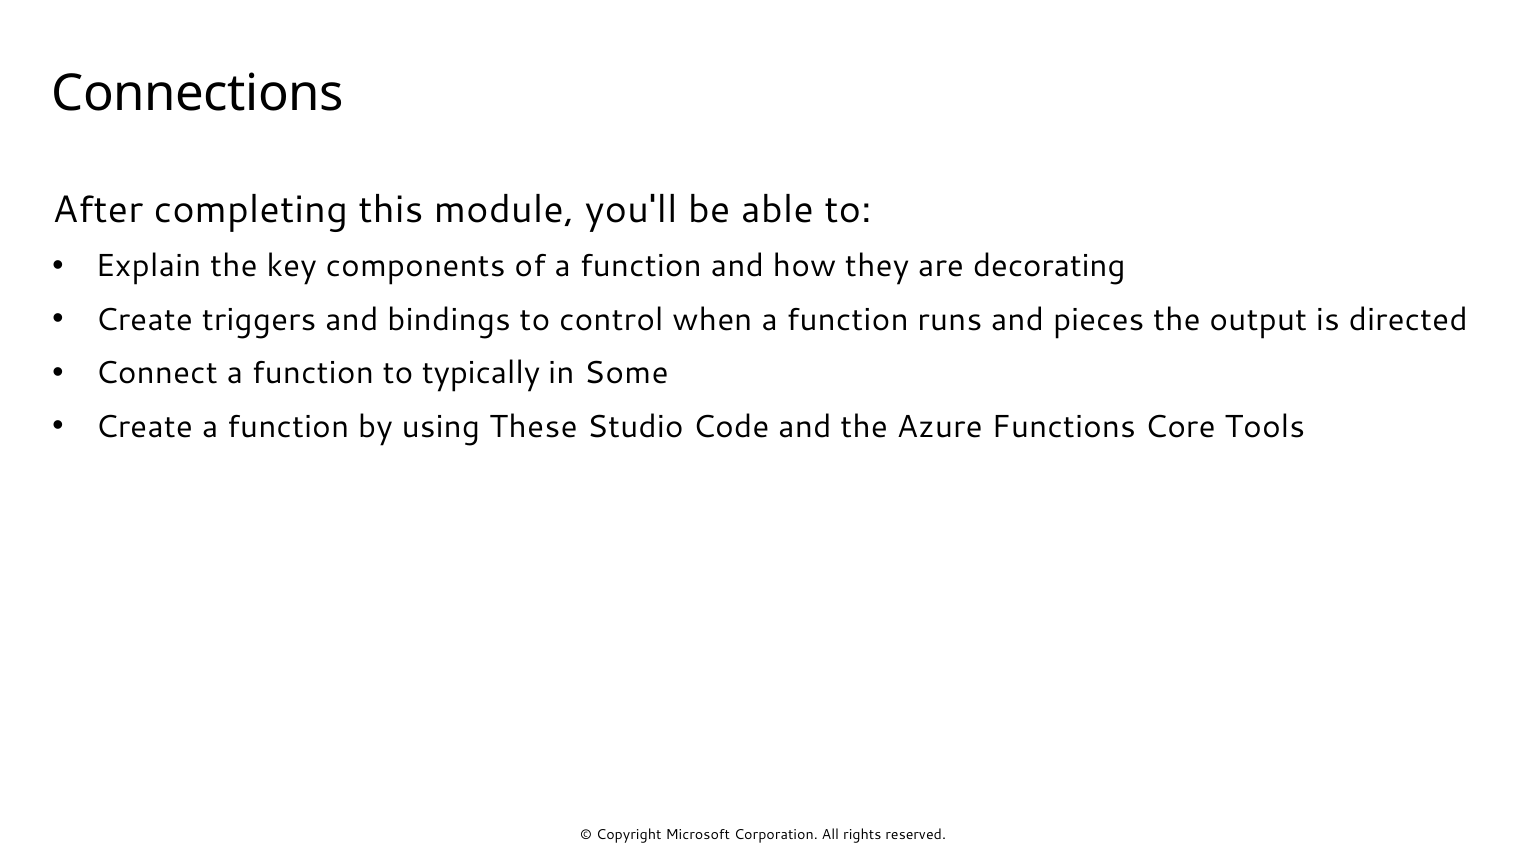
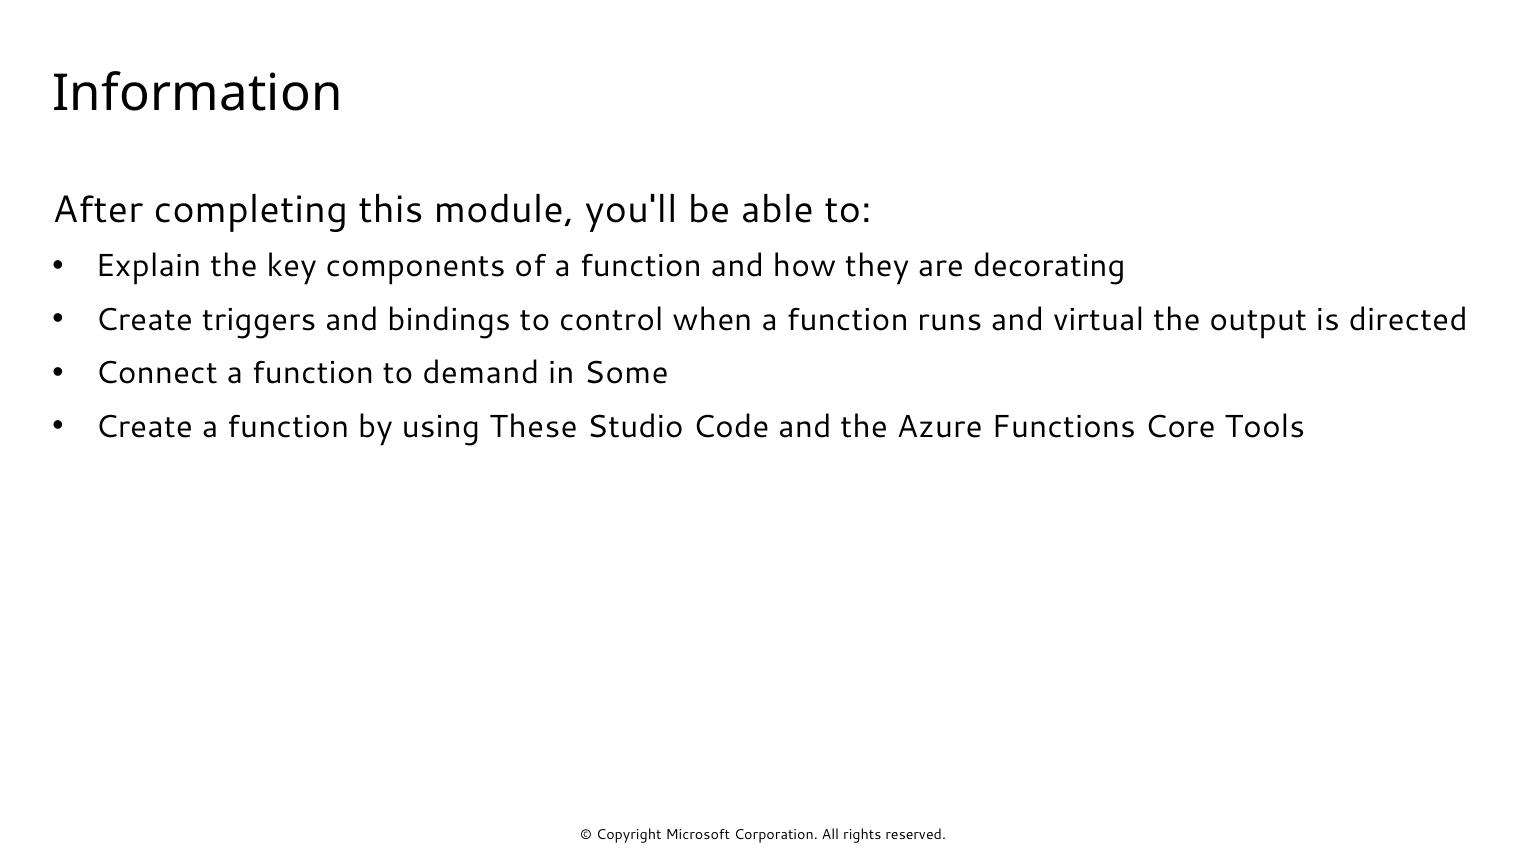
Connections: Connections -> Information
pieces: pieces -> virtual
typically: typically -> demand
